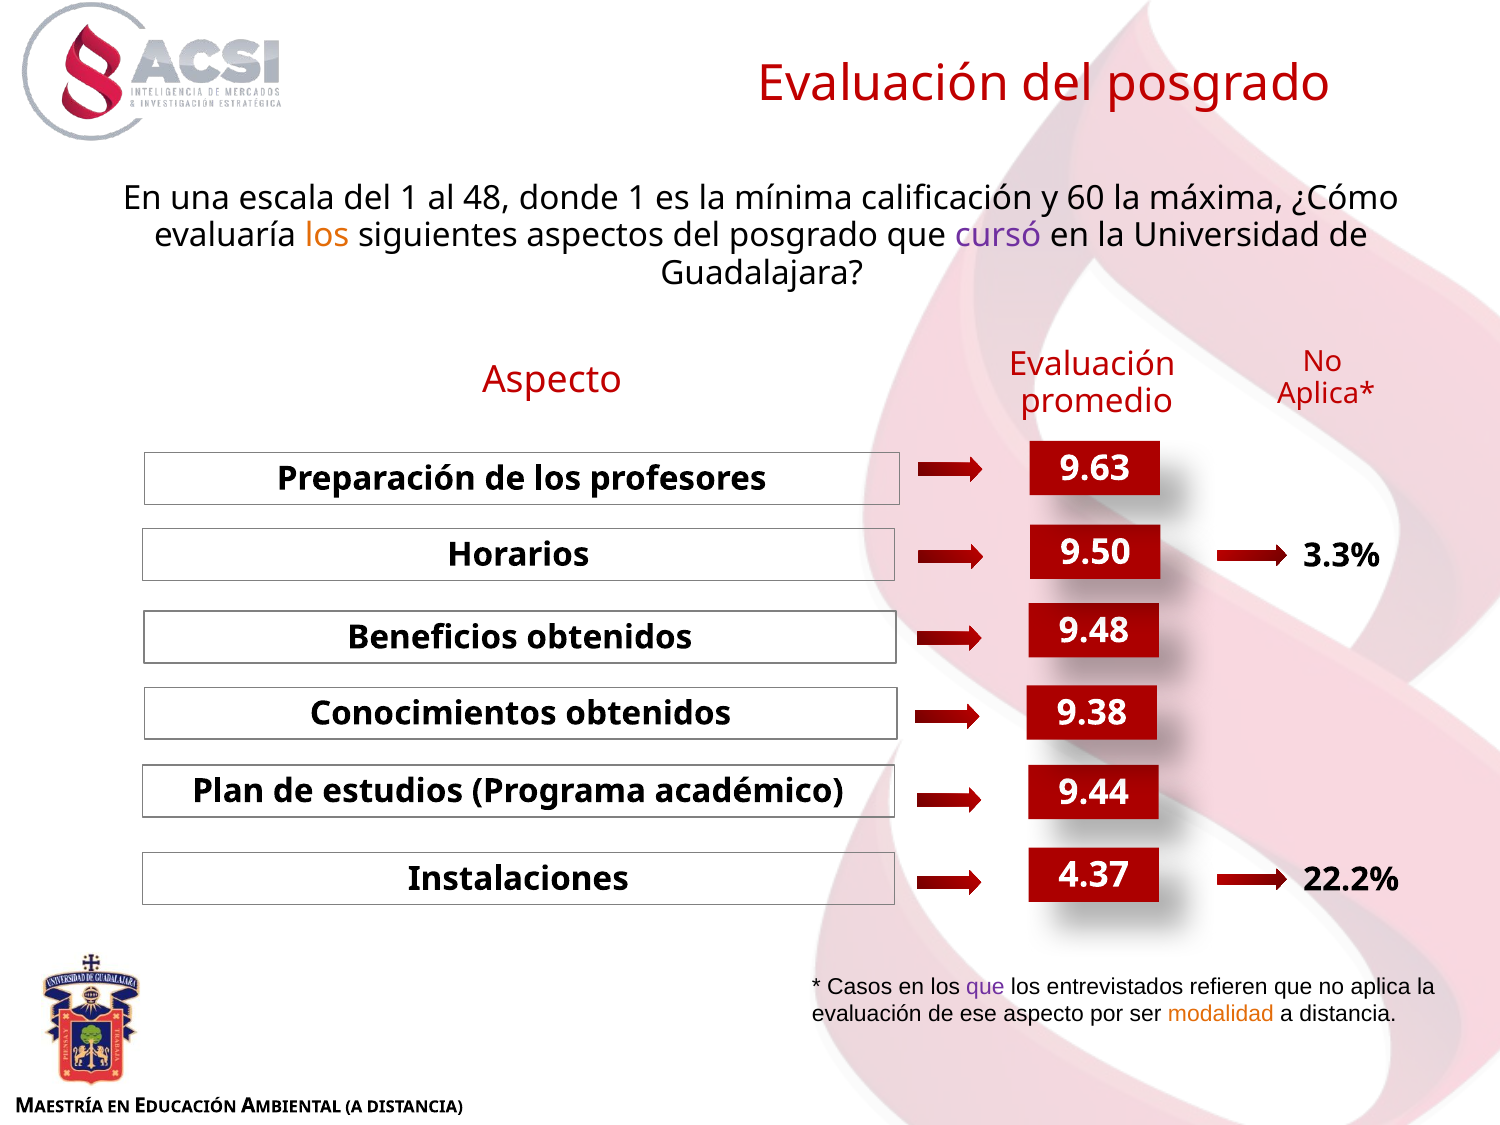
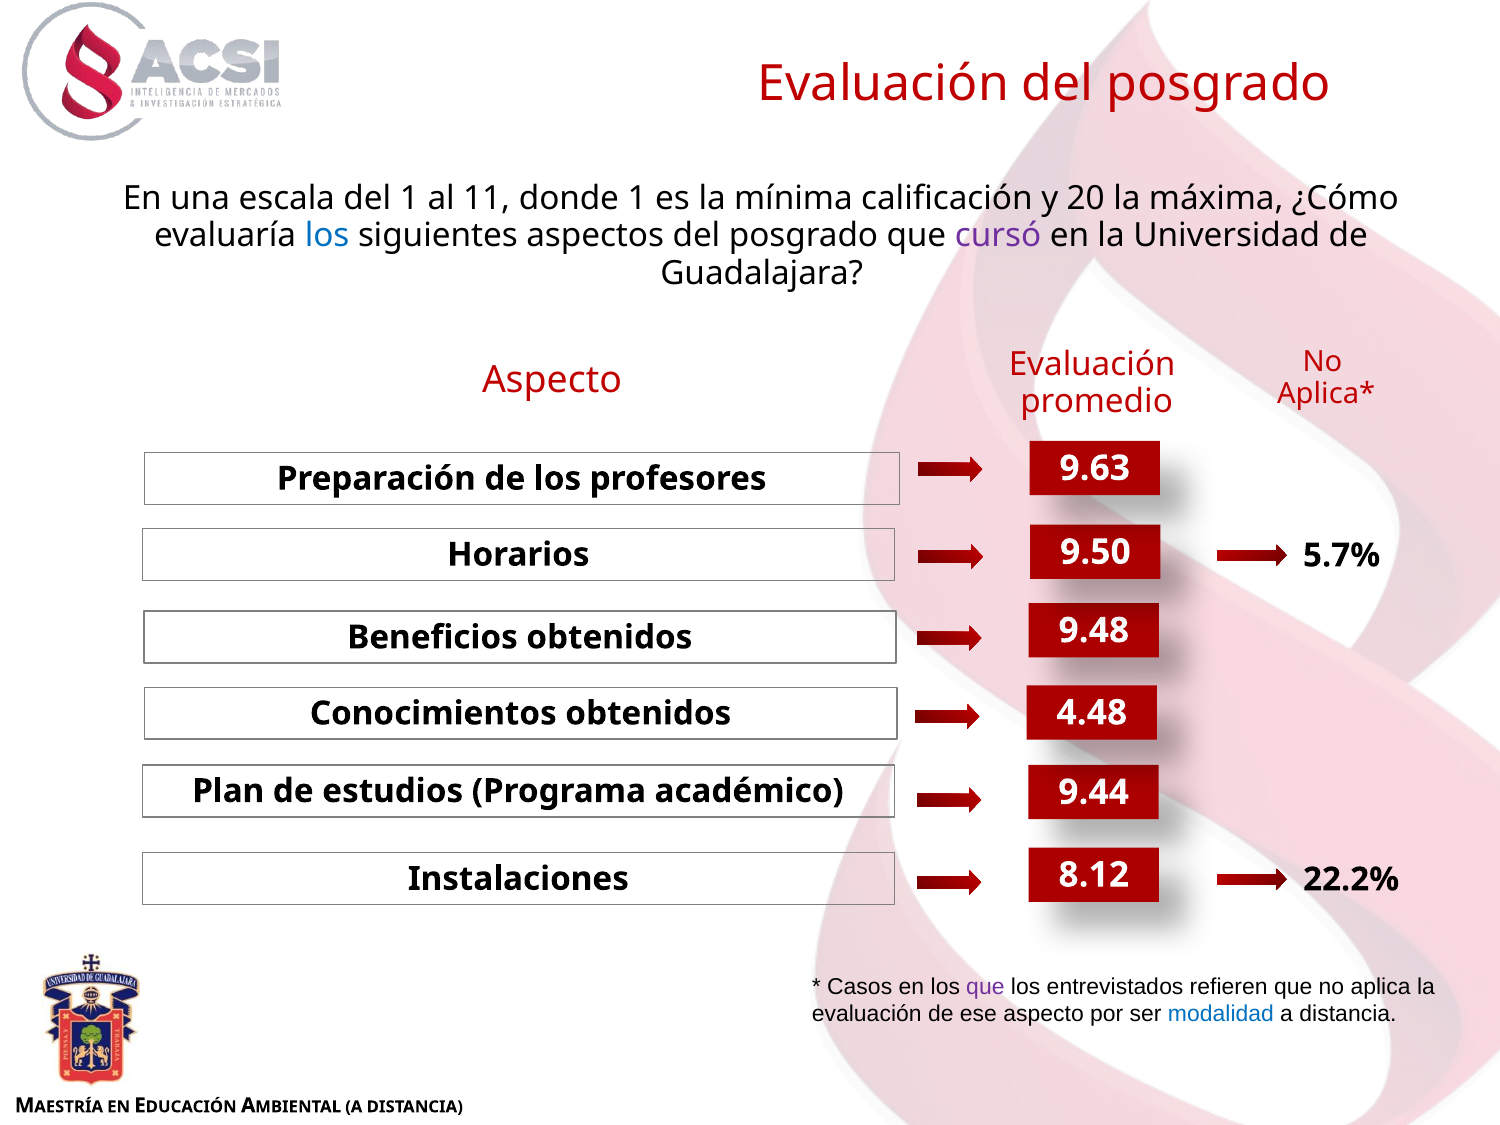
48: 48 -> 11
60: 60 -> 20
los at (327, 236) colour: orange -> blue
3.3%: 3.3% -> 5.7%
9.38: 9.38 -> 4.48
4.37: 4.37 -> 8.12
modalidad colour: orange -> blue
